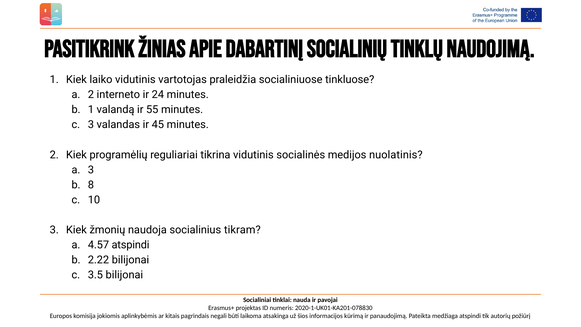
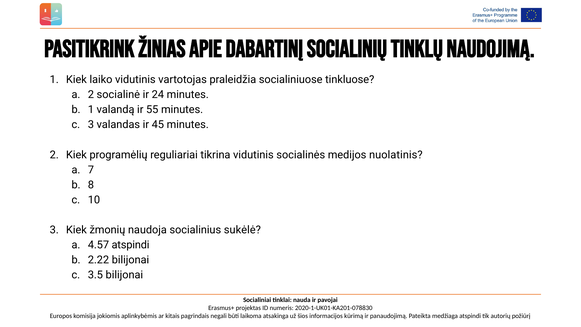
interneto: interneto -> socialinė
3 at (91, 170): 3 -> 7
tikram: tikram -> sukėlė
